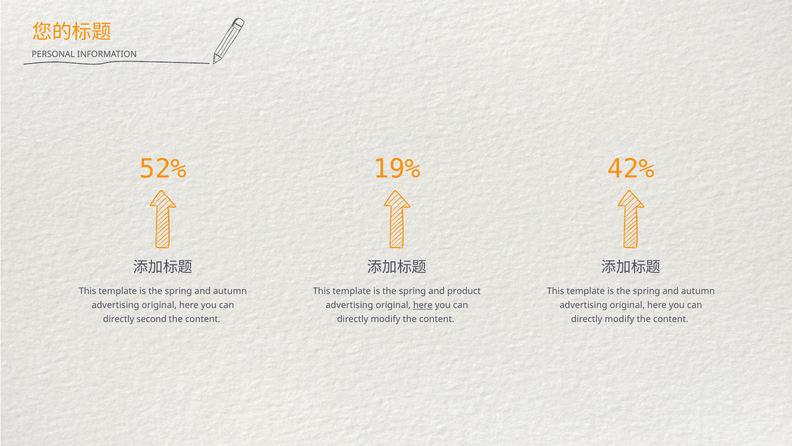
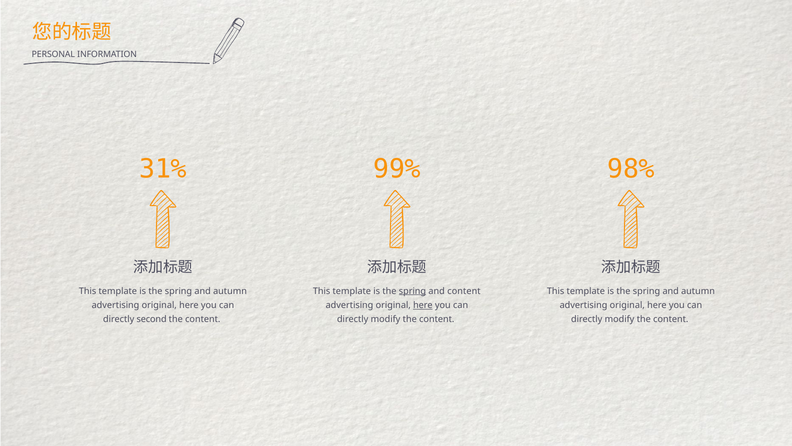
52%: 52% -> 31%
19%: 19% -> 99%
42%: 42% -> 98%
spring at (412, 291) underline: none -> present
and product: product -> content
